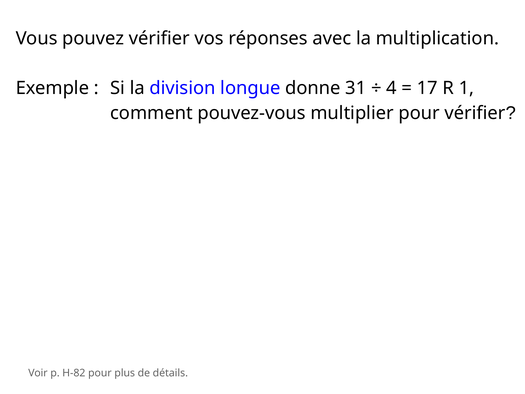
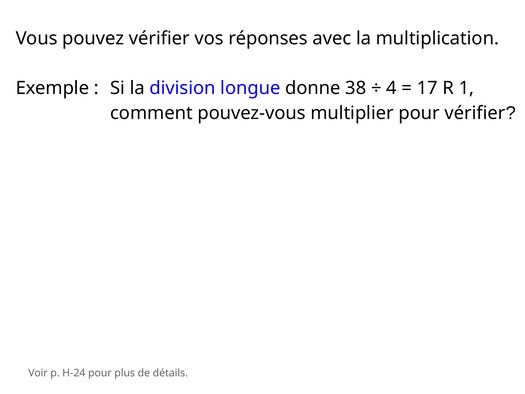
31: 31 -> 38
H-82: H-82 -> H-24
